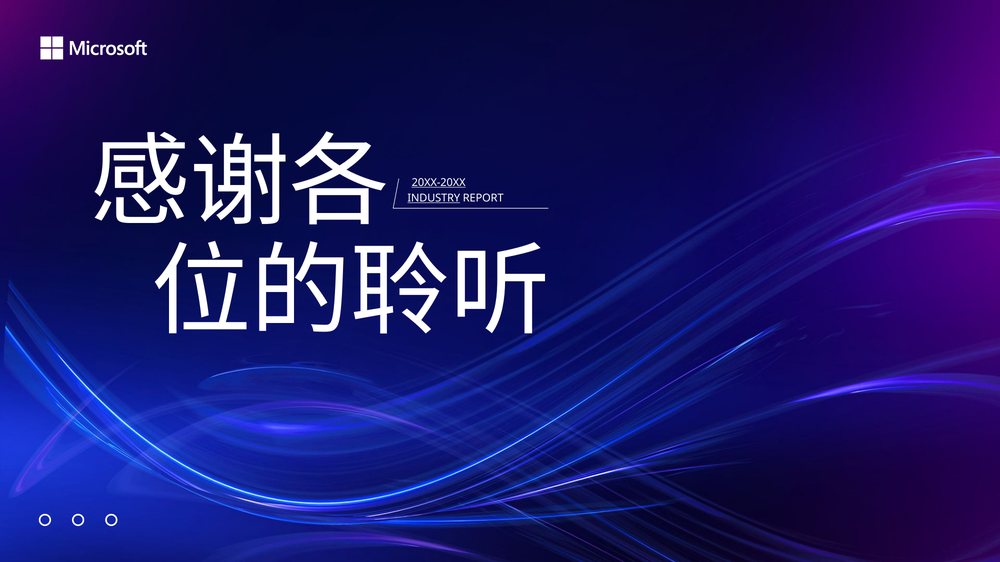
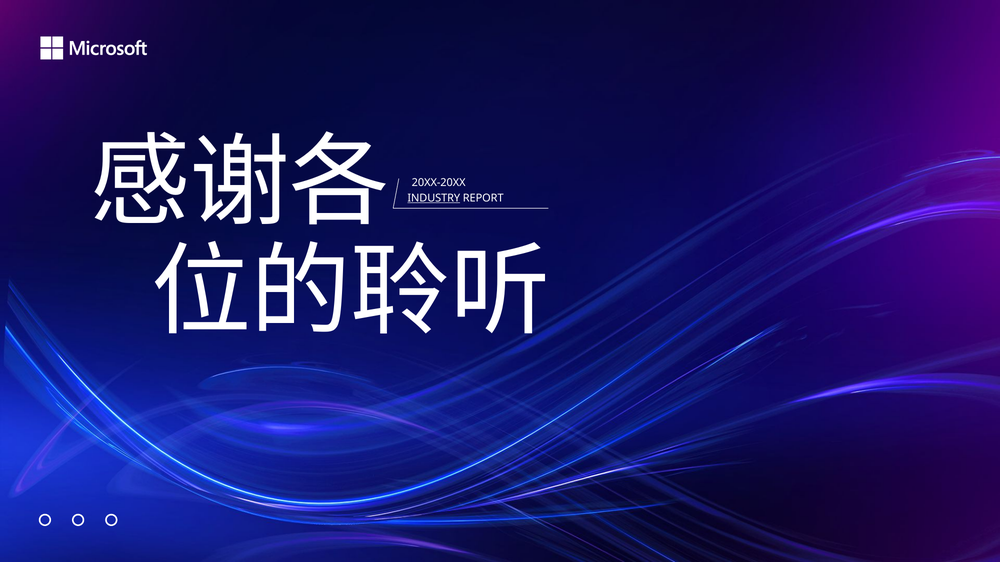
20XX-20XX underline: present -> none
